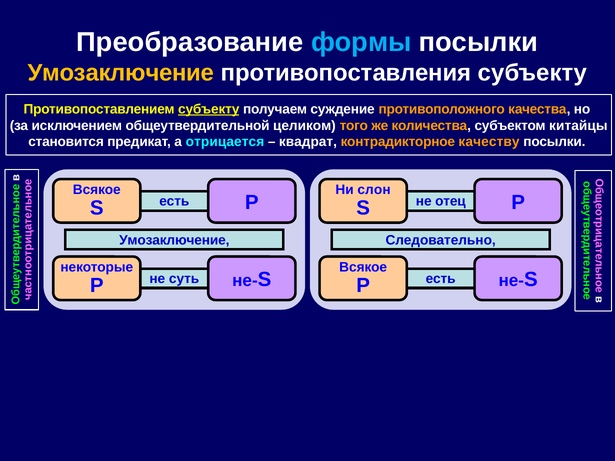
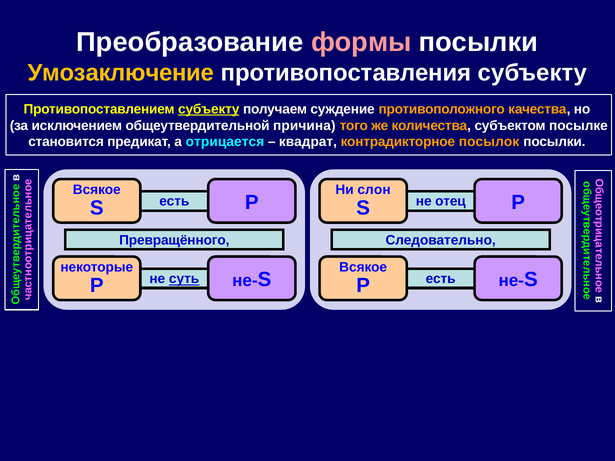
формы colour: light blue -> pink
целиком: целиком -> причина
китайцы: китайцы -> посылке
качеству: качеству -> посылок
Умозаключение at (174, 240): Умозаключение -> Превращённого
суть underline: none -> present
